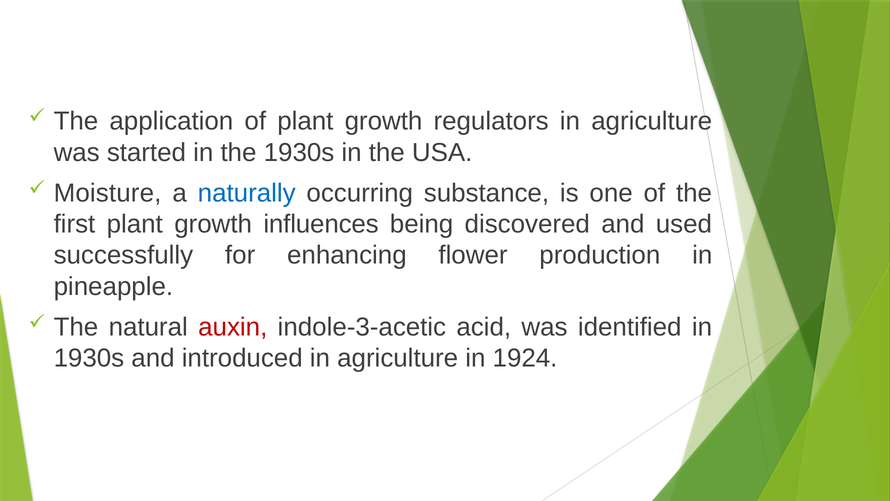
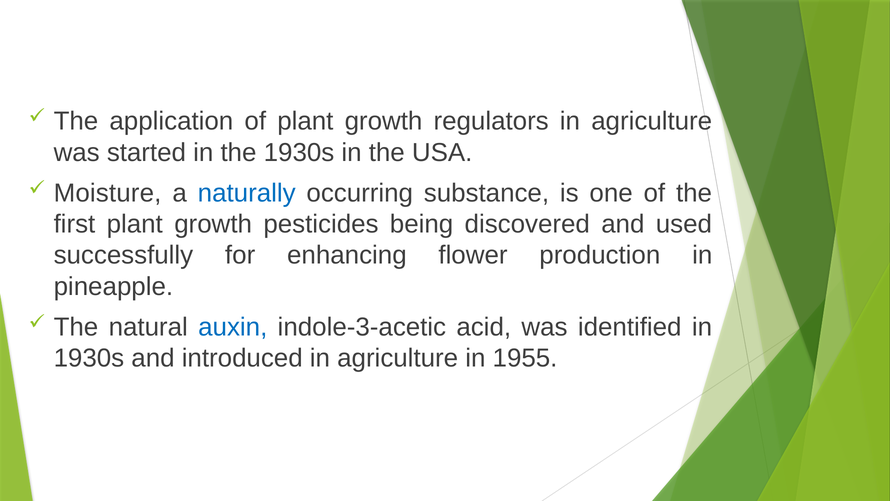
influences: influences -> pesticides
auxin colour: red -> blue
1924: 1924 -> 1955
